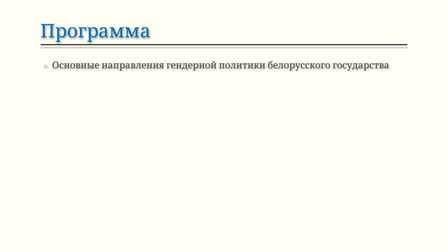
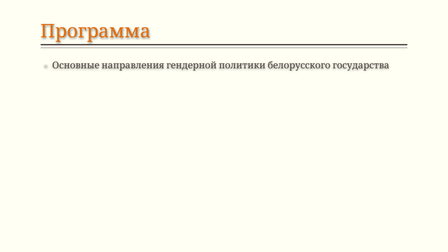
Программа colour: blue -> orange
